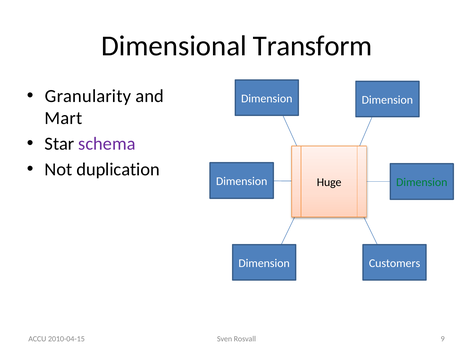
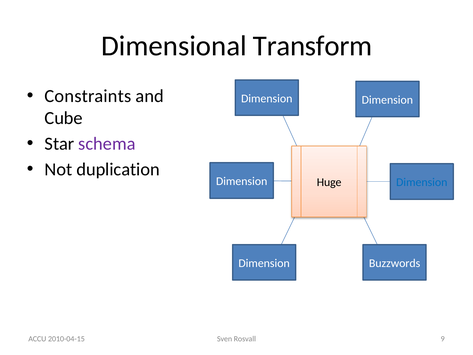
Granularity: Granularity -> Constraints
Mart: Mart -> Cube
Dimension at (422, 182) colour: green -> blue
Customers: Customers -> Buzzwords
